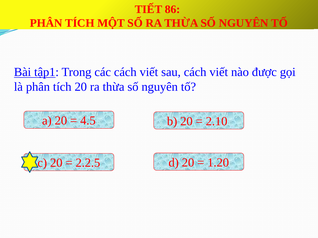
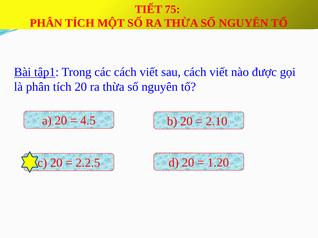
86: 86 -> 75
